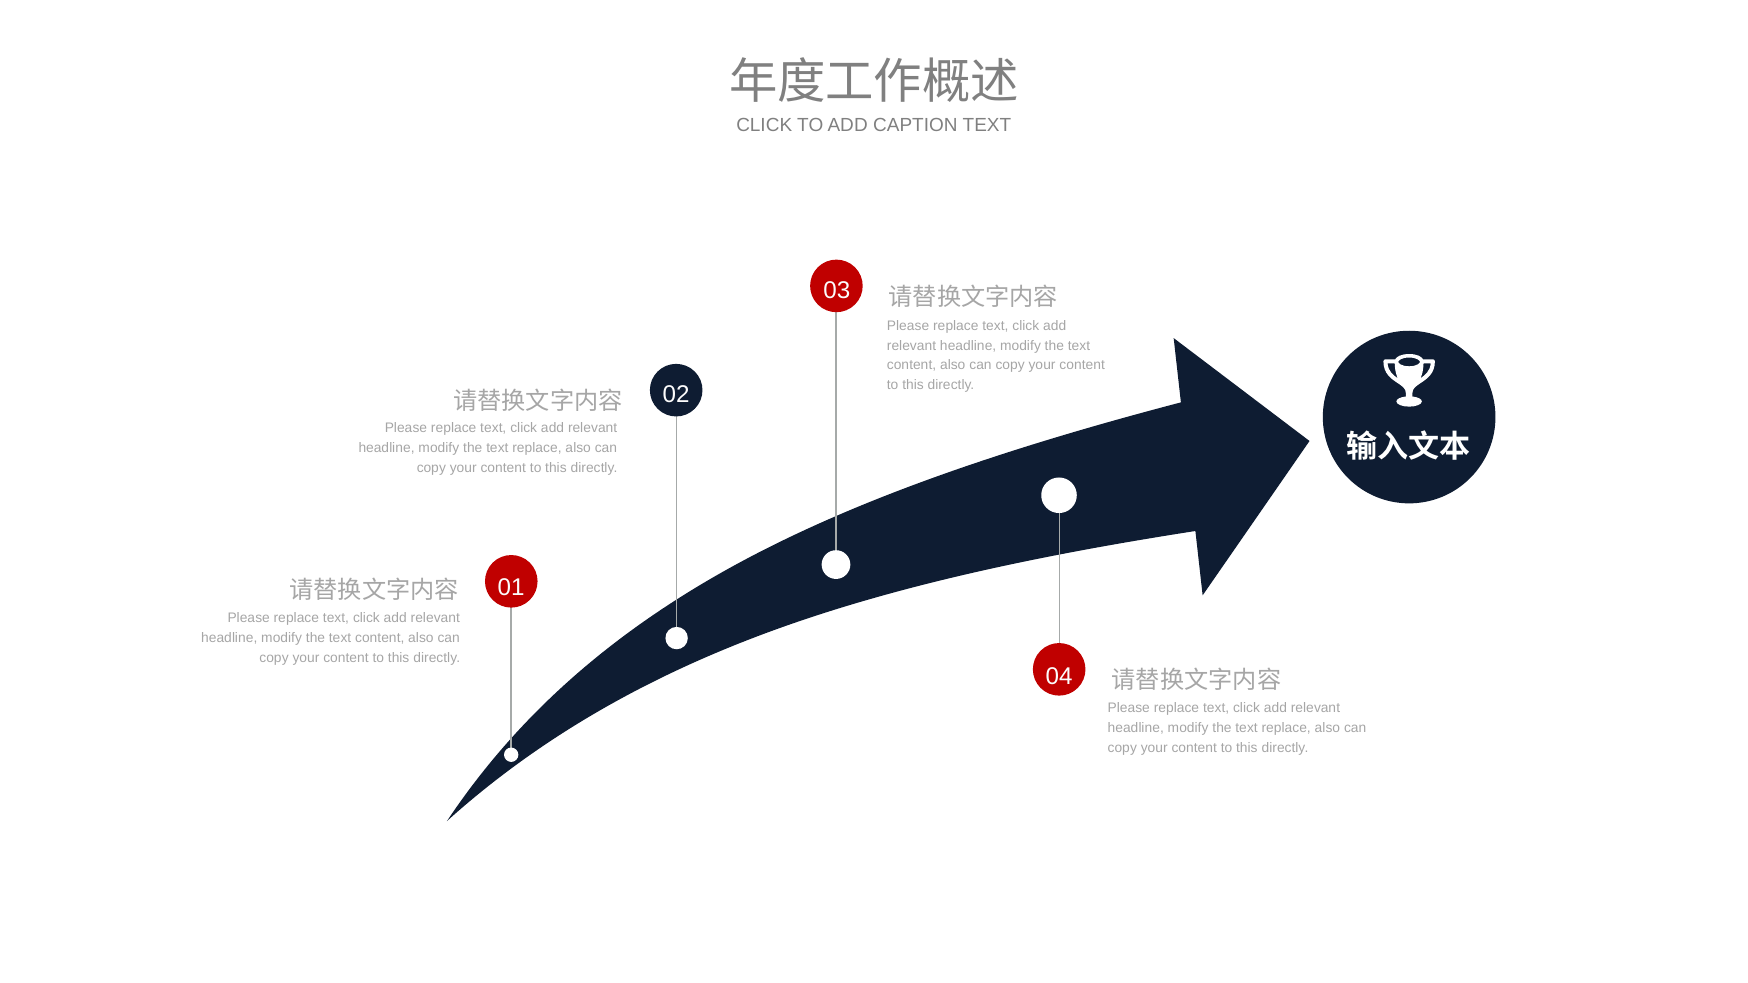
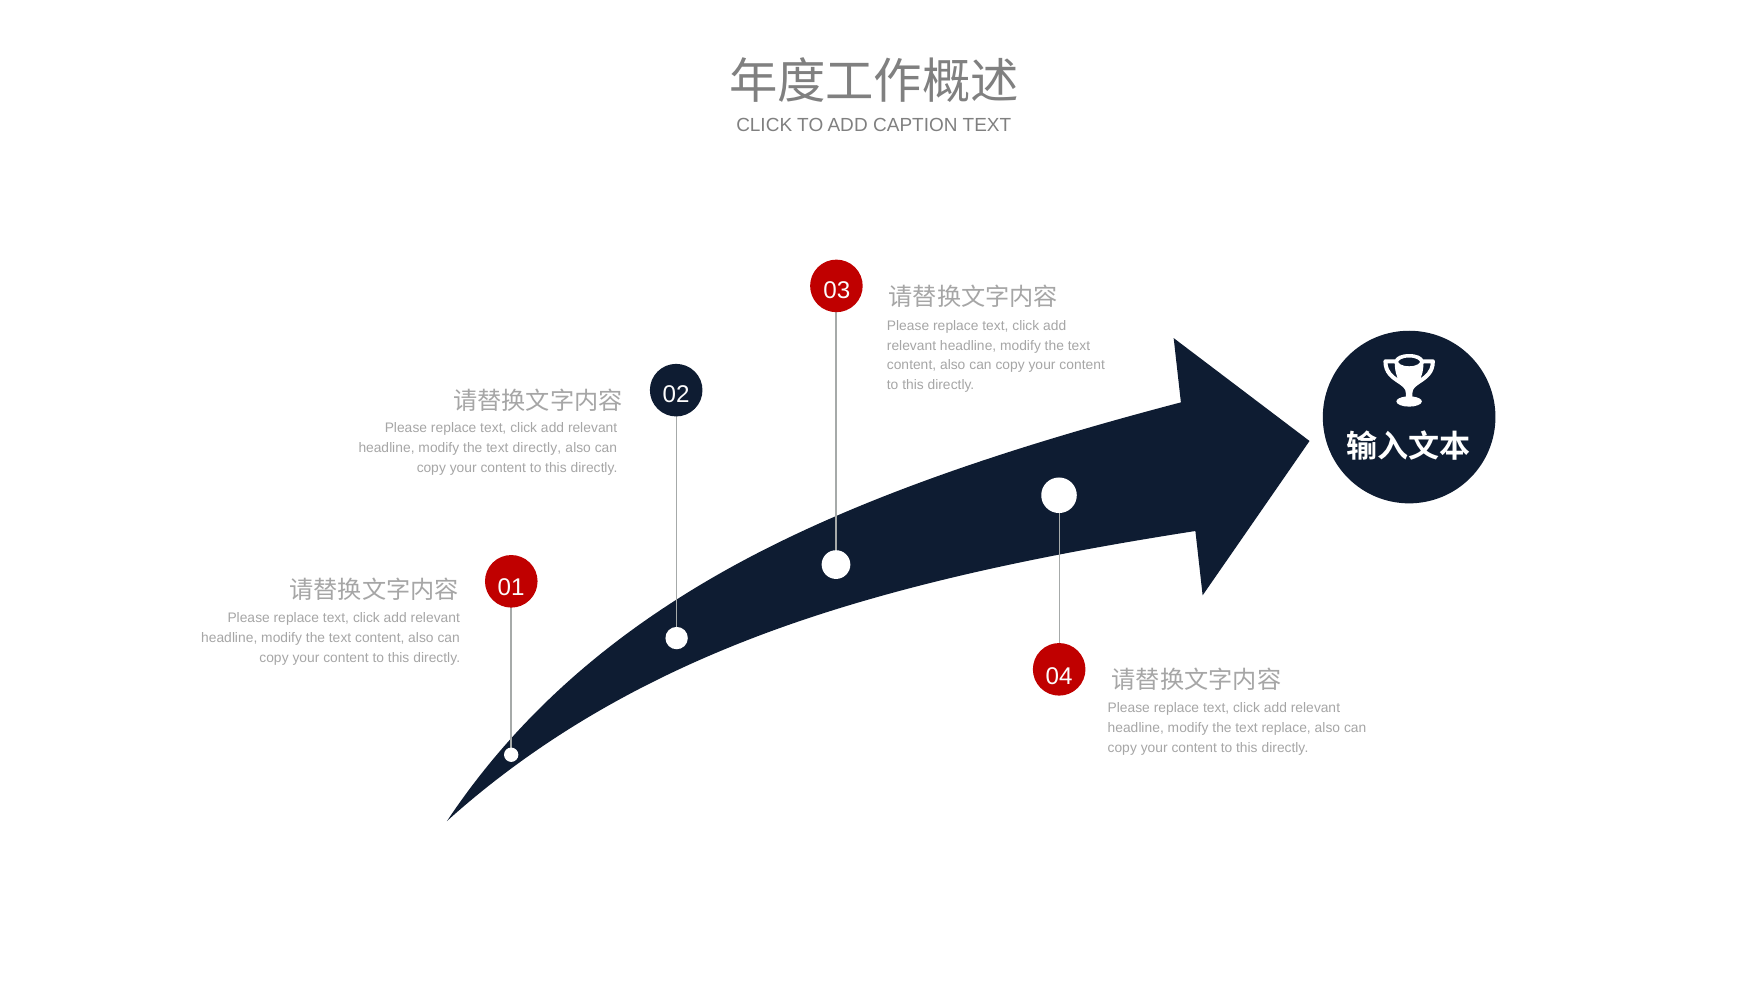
replace at (537, 448): replace -> directly
